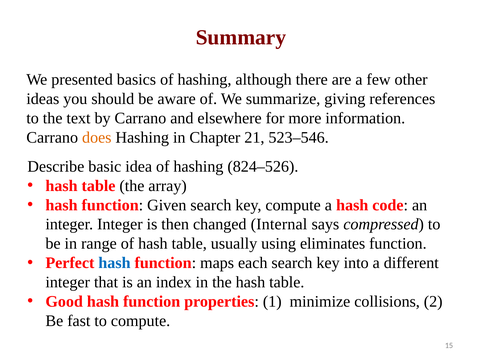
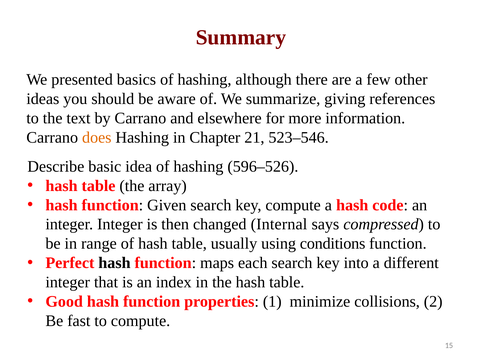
824–526: 824–526 -> 596–526
eliminates: eliminates -> conditions
hash at (114, 263) colour: blue -> black
